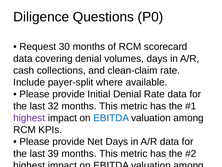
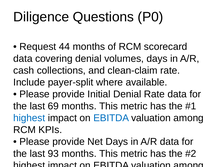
30: 30 -> 44
32: 32 -> 69
highest at (29, 118) colour: purple -> blue
39: 39 -> 93
